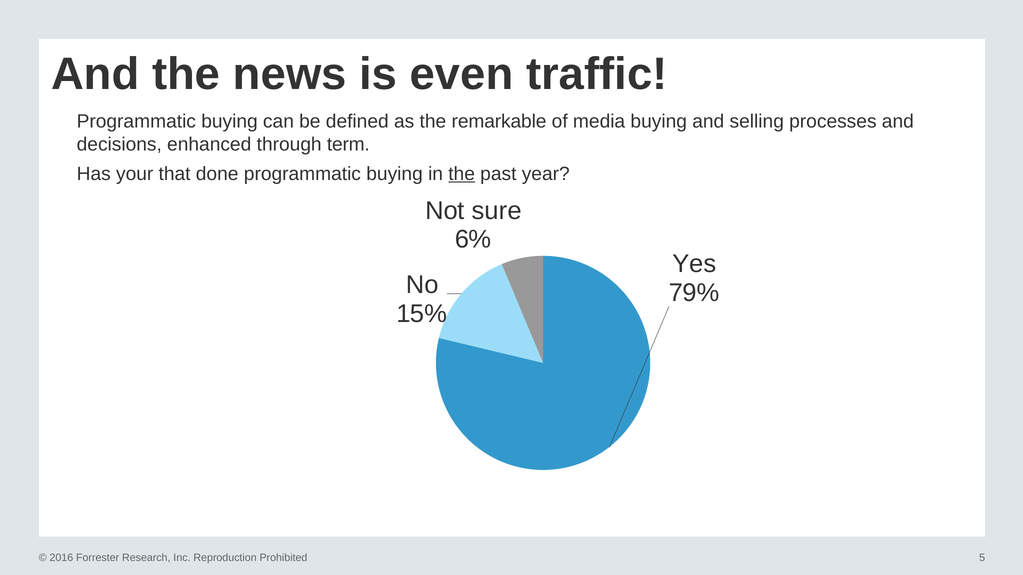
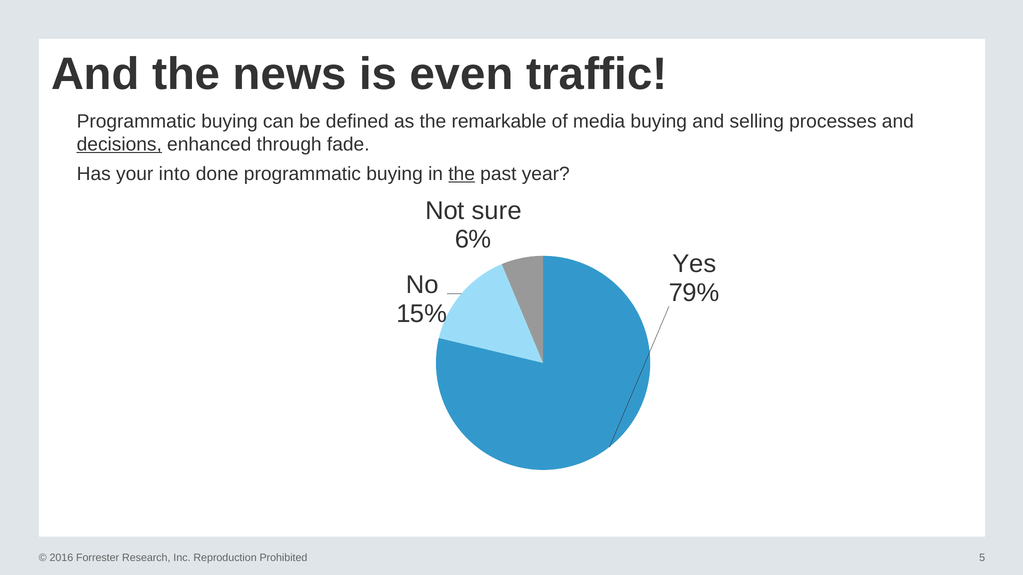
decisions underline: none -> present
term: term -> fade
that: that -> into
